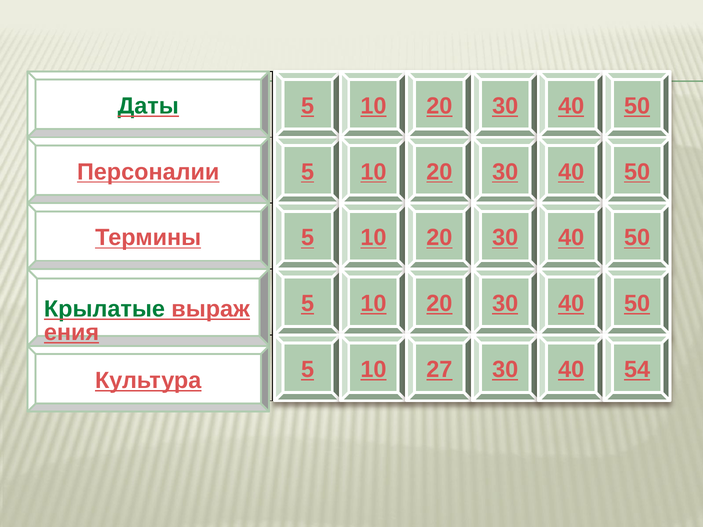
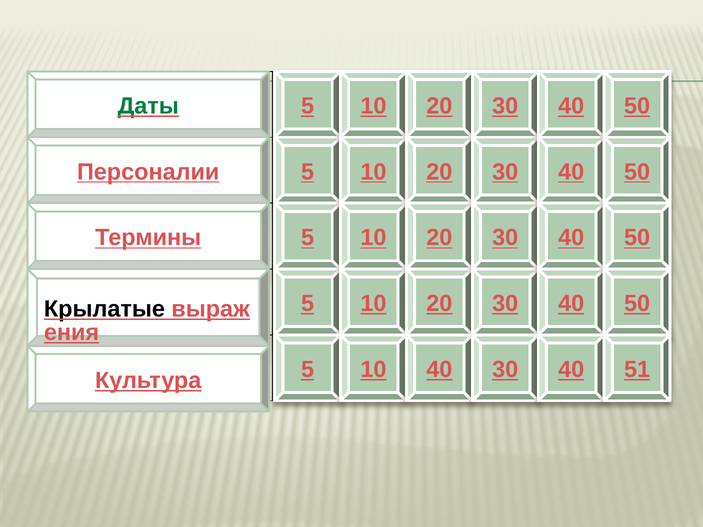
Крылатые colour: green -> black
10 27: 27 -> 40
54: 54 -> 51
